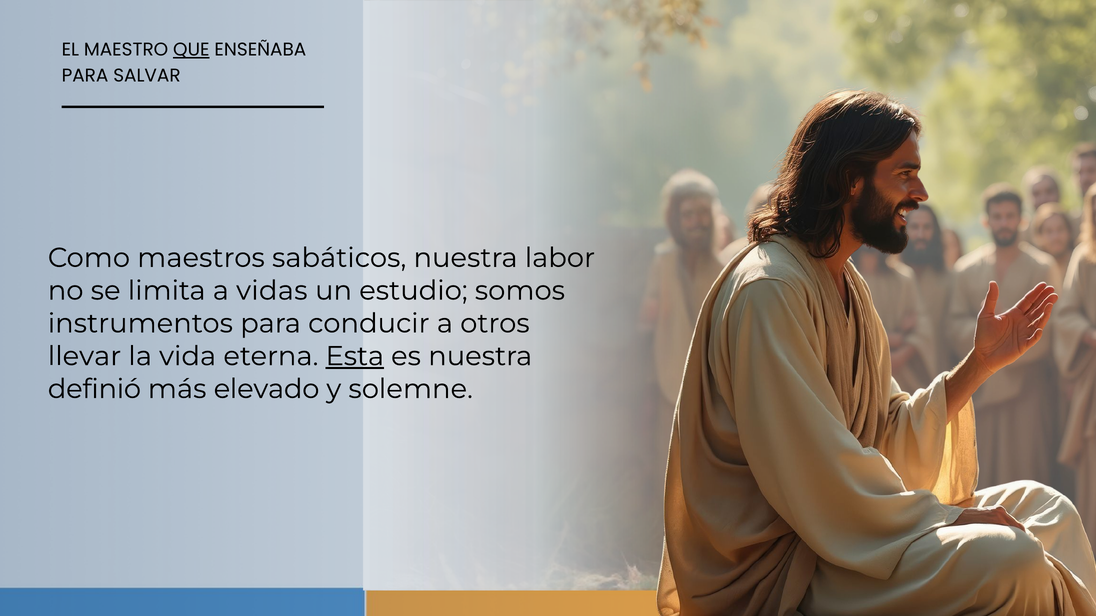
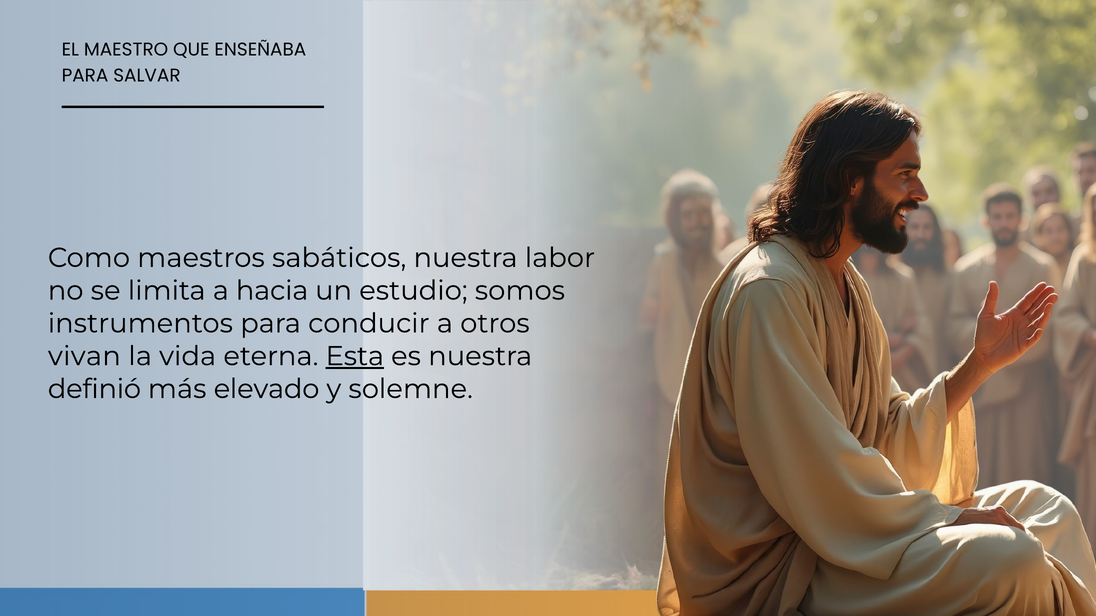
QUE underline: present -> none
vidas: vidas -> hacia
llevar: llevar -> vivan
